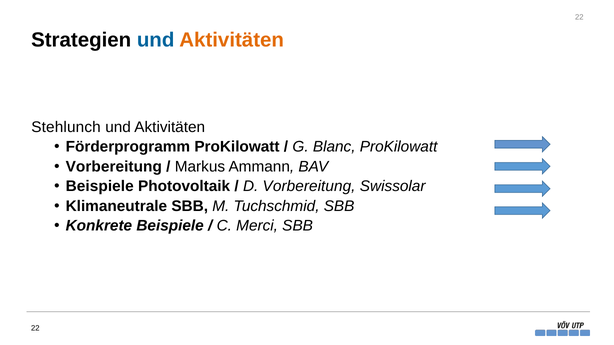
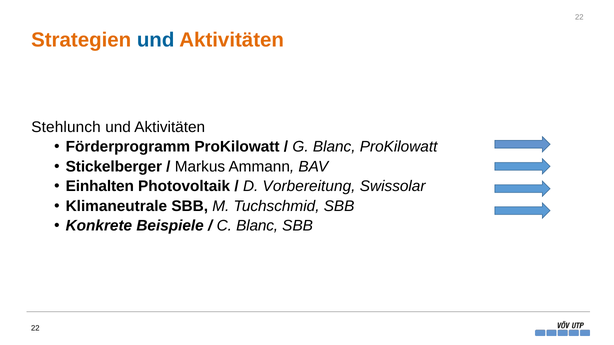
Strategien colour: black -> orange
Vorbereitung at (114, 167): Vorbereitung -> Stickelberger
Beispiele at (100, 187): Beispiele -> Einhalten
C Merci: Merci -> Blanc
